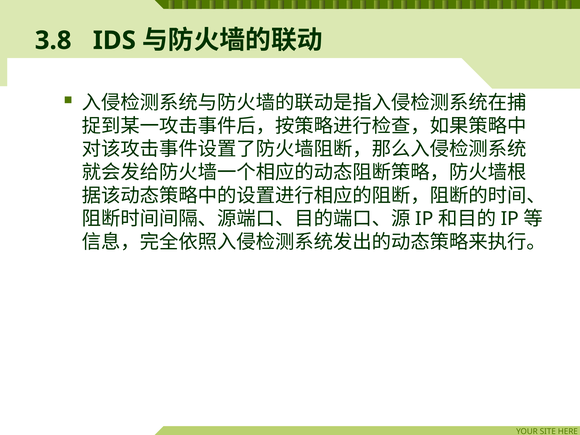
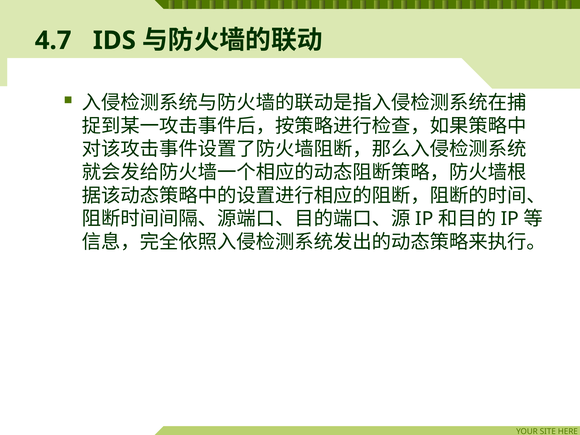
3.8: 3.8 -> 4.7
